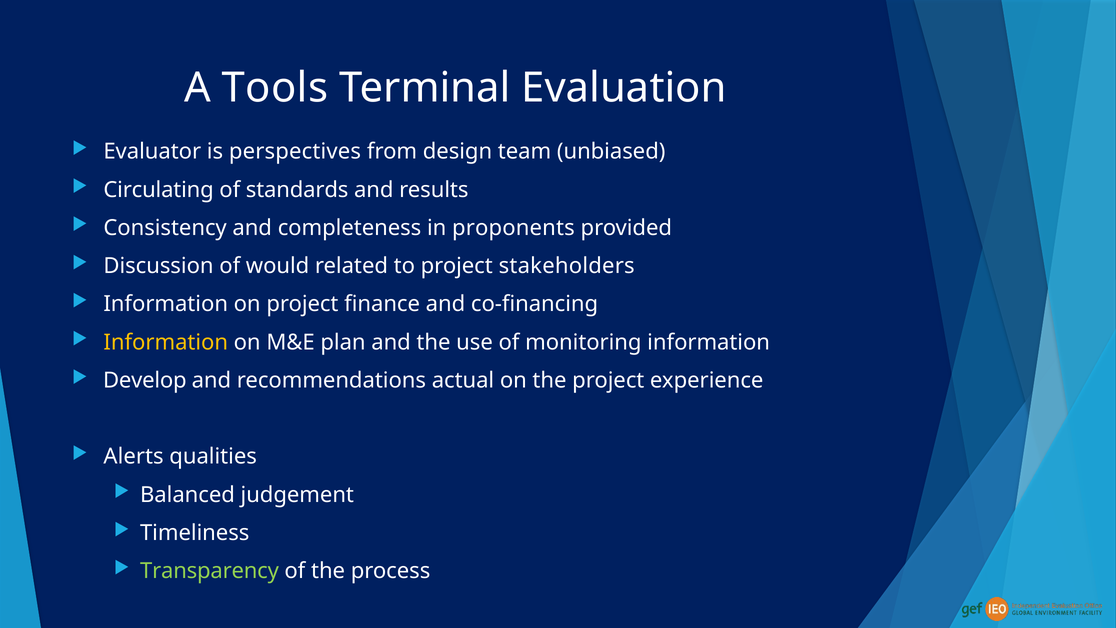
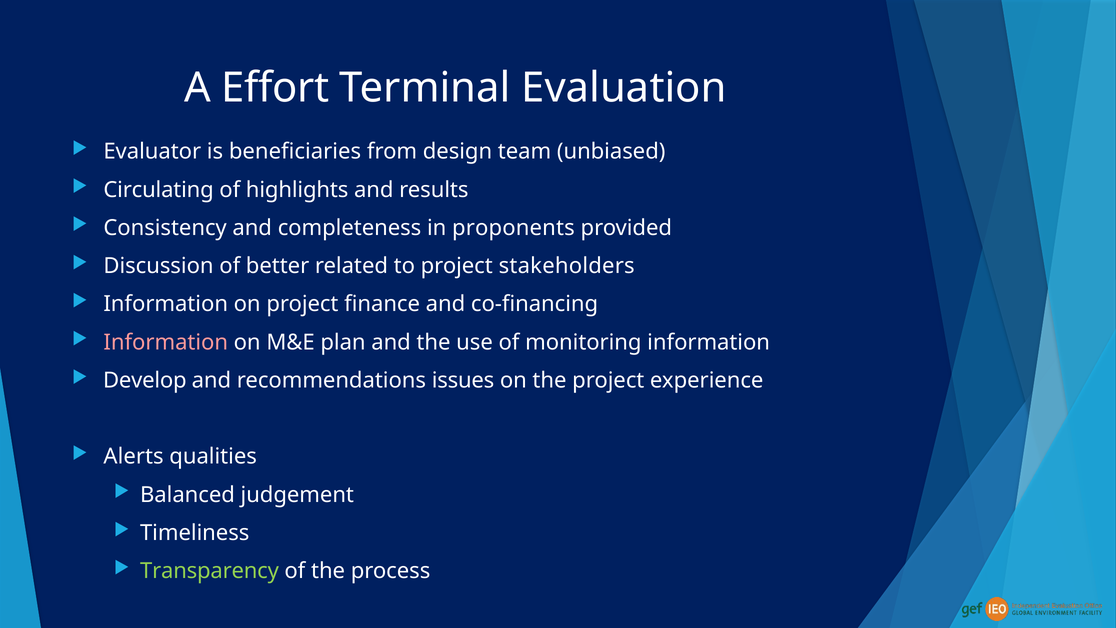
Tools: Tools -> Effort
perspectives: perspectives -> beneficiaries
standards: standards -> highlights
would: would -> better
Information at (166, 342) colour: yellow -> pink
actual: actual -> issues
